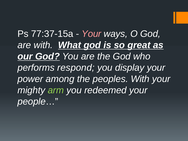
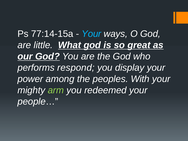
77:37-15a: 77:37-15a -> 77:14-15a
Your at (91, 34) colour: pink -> light blue
are with: with -> little
